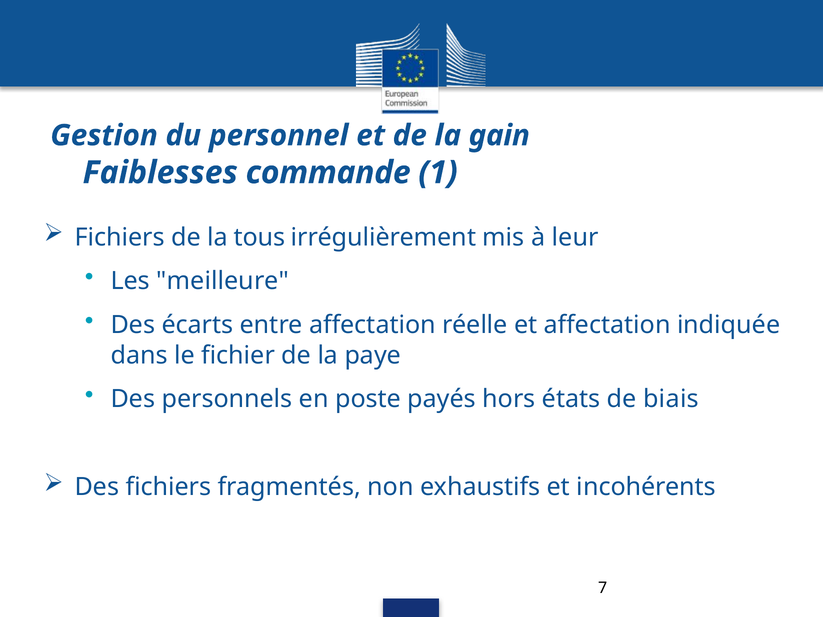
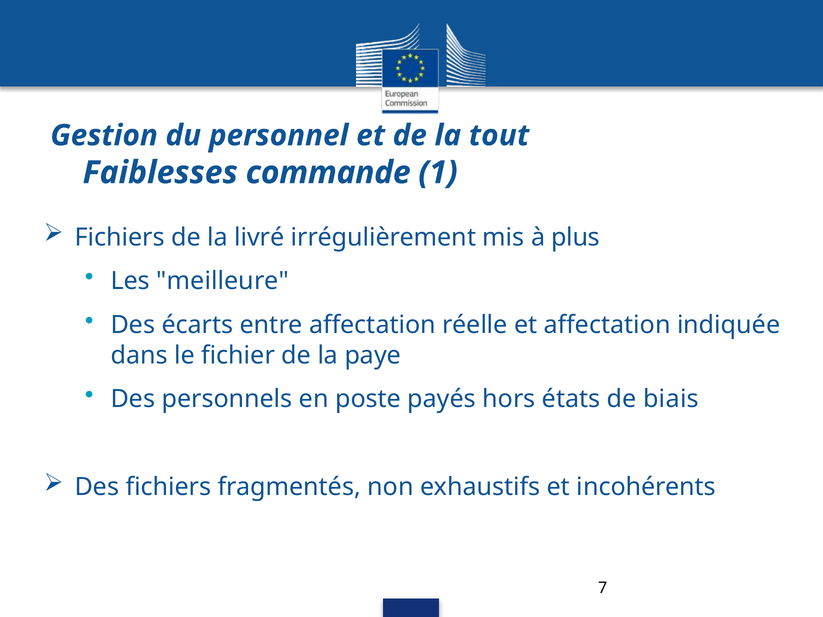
gain: gain -> tout
tous: tous -> livré
leur: leur -> plus
